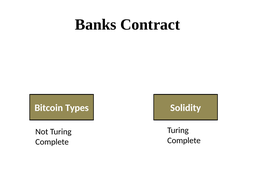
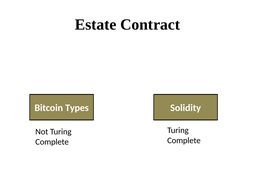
Banks: Banks -> Estate
